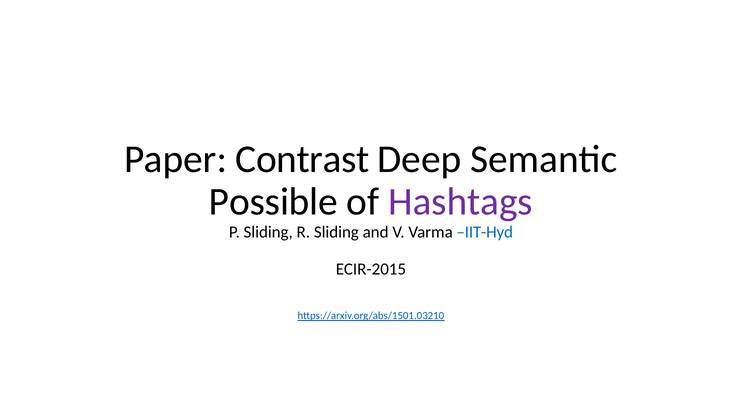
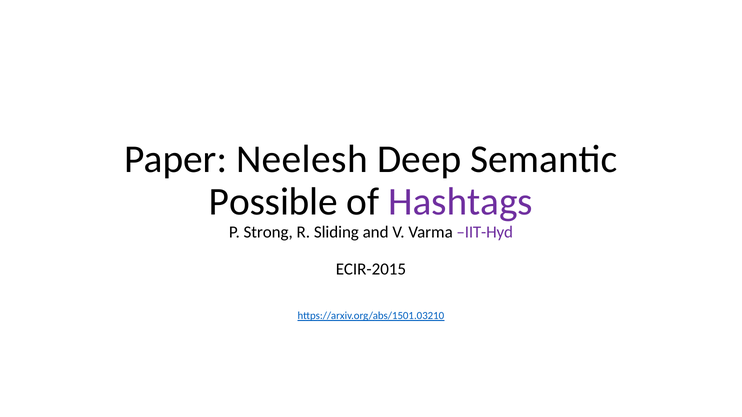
Contrast: Contrast -> Neelesh
P Sliding: Sliding -> Strong
IIT-Hyd colour: blue -> purple
